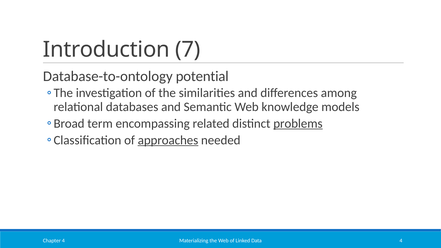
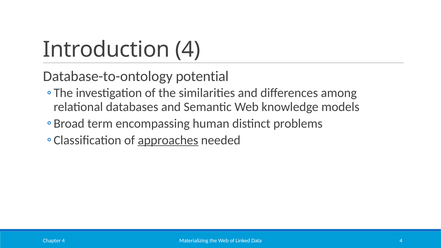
Introduction 7: 7 -> 4
related: related -> human
problems underline: present -> none
